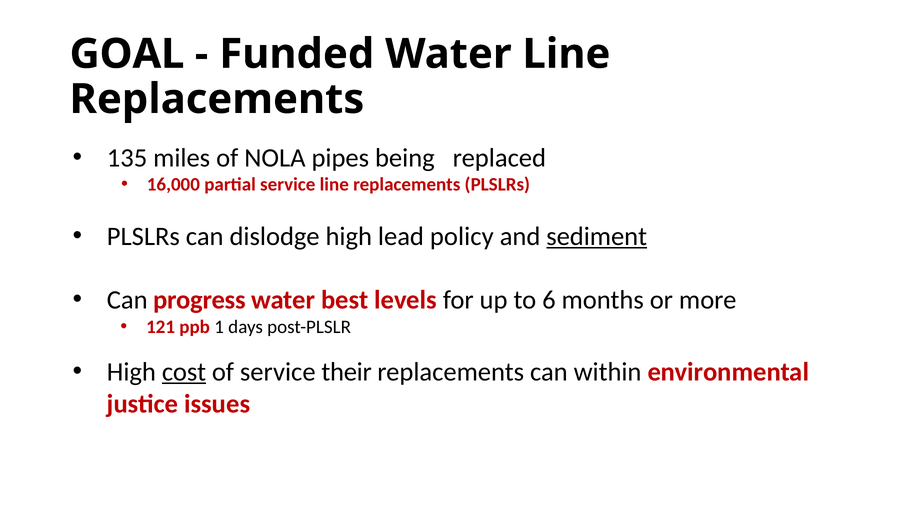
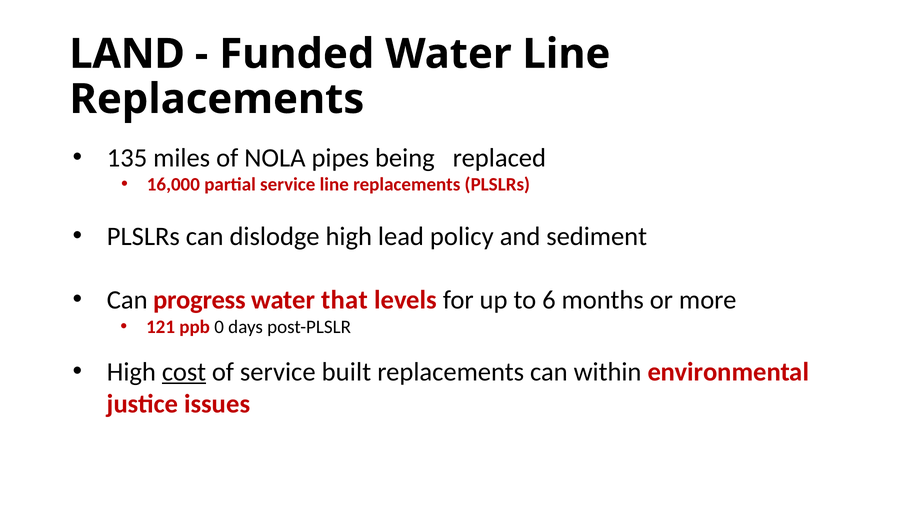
GOAL: GOAL -> LAND
sediment underline: present -> none
best: best -> that
1: 1 -> 0
their: their -> built
